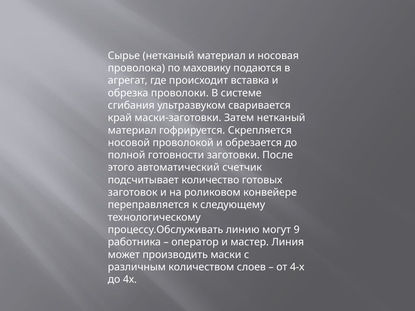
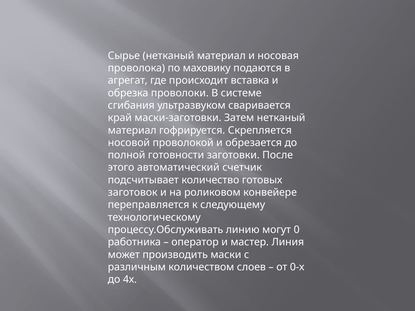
9: 9 -> 0
4-х: 4-х -> 0-х
